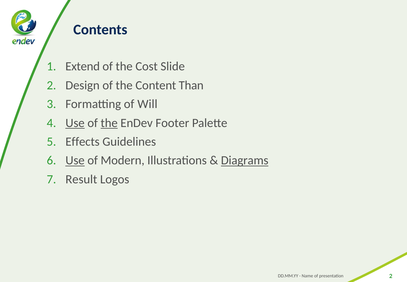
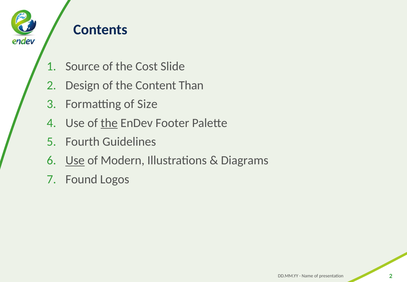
Extend: Extend -> Source
Will: Will -> Size
Use at (75, 123) underline: present -> none
Effects: Effects -> Fourth
Diagrams underline: present -> none
Result: Result -> Found
